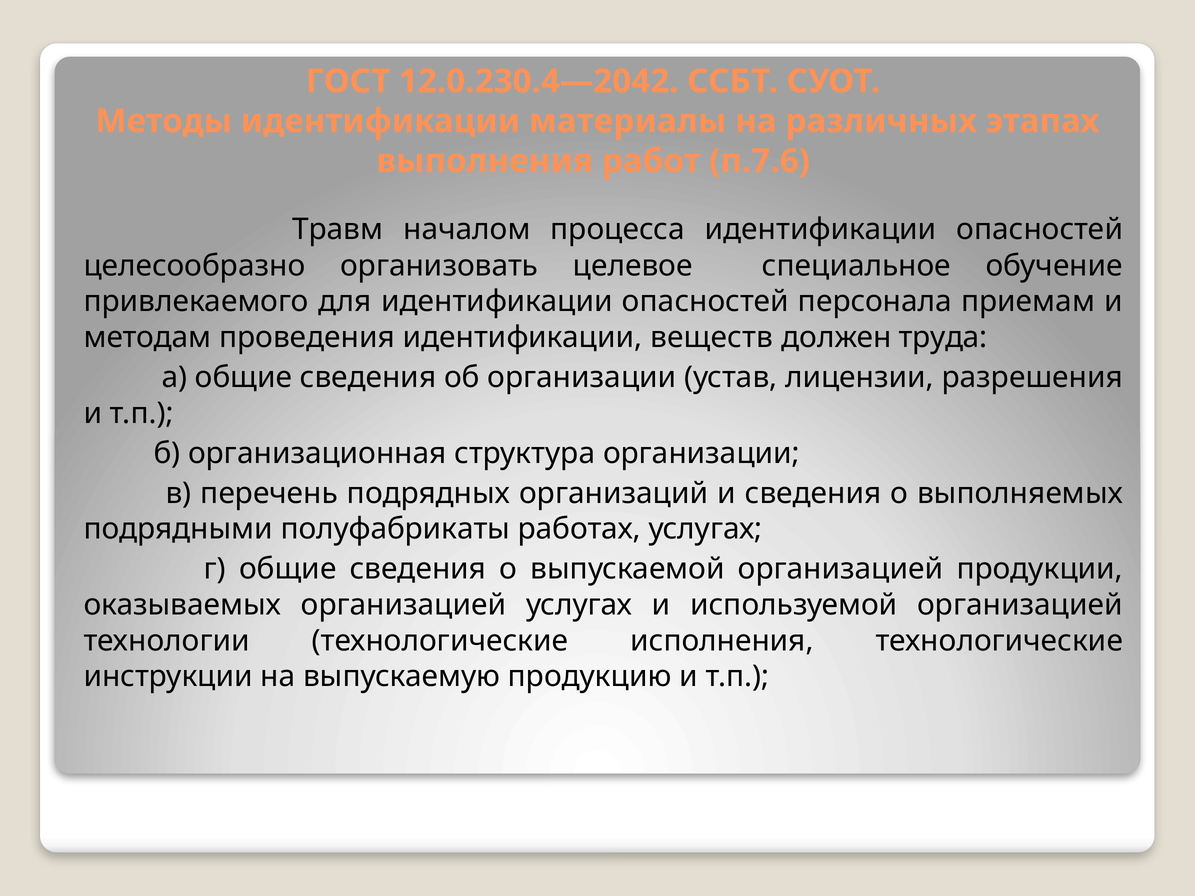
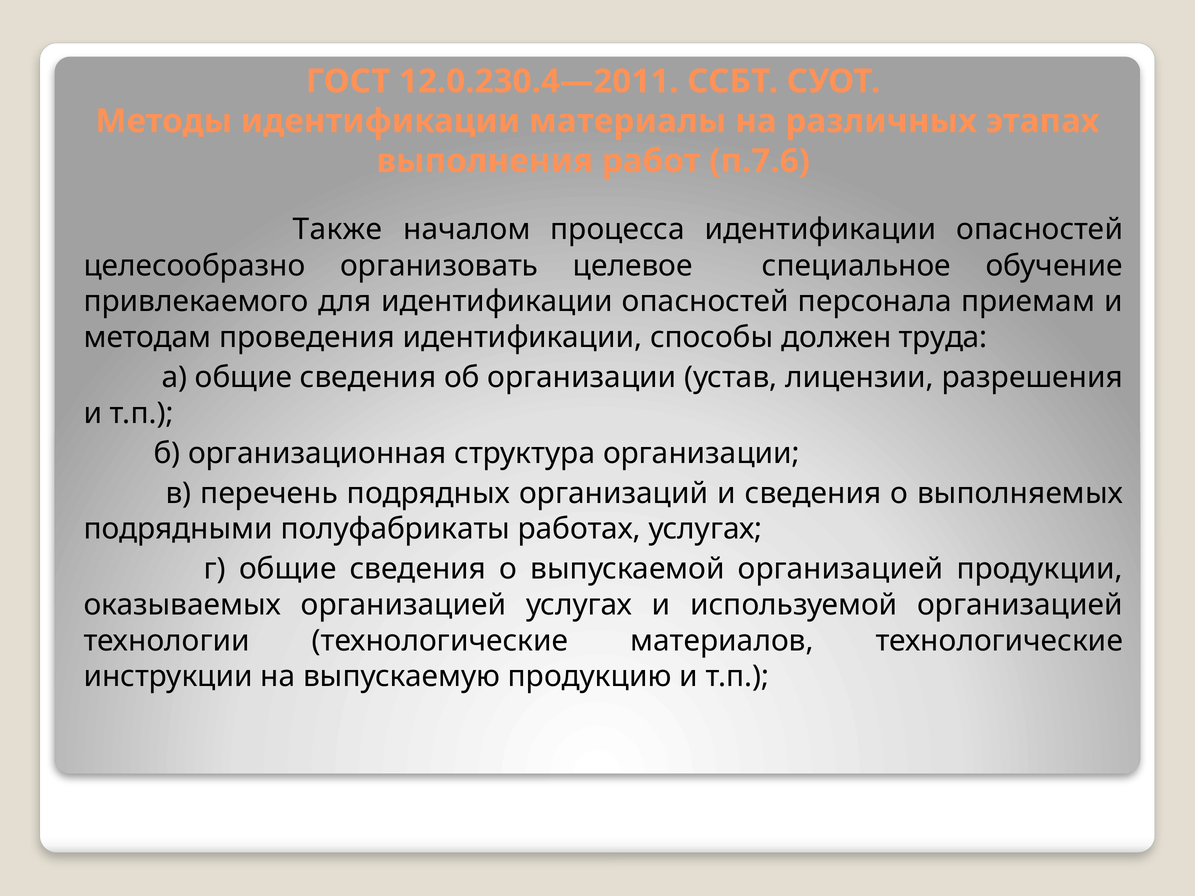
12.0.230.4—2042: 12.0.230.4—2042 -> 12.0.230.4—2011
Травм: Травм -> Также
веществ: веществ -> способы
исполнения: исполнения -> материалов
